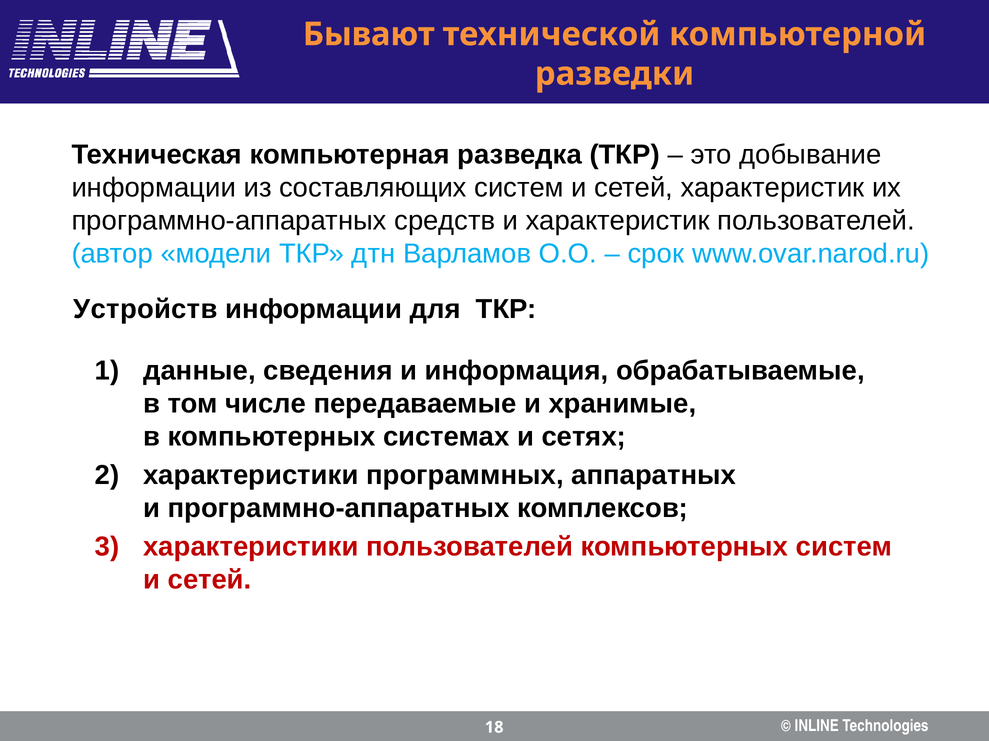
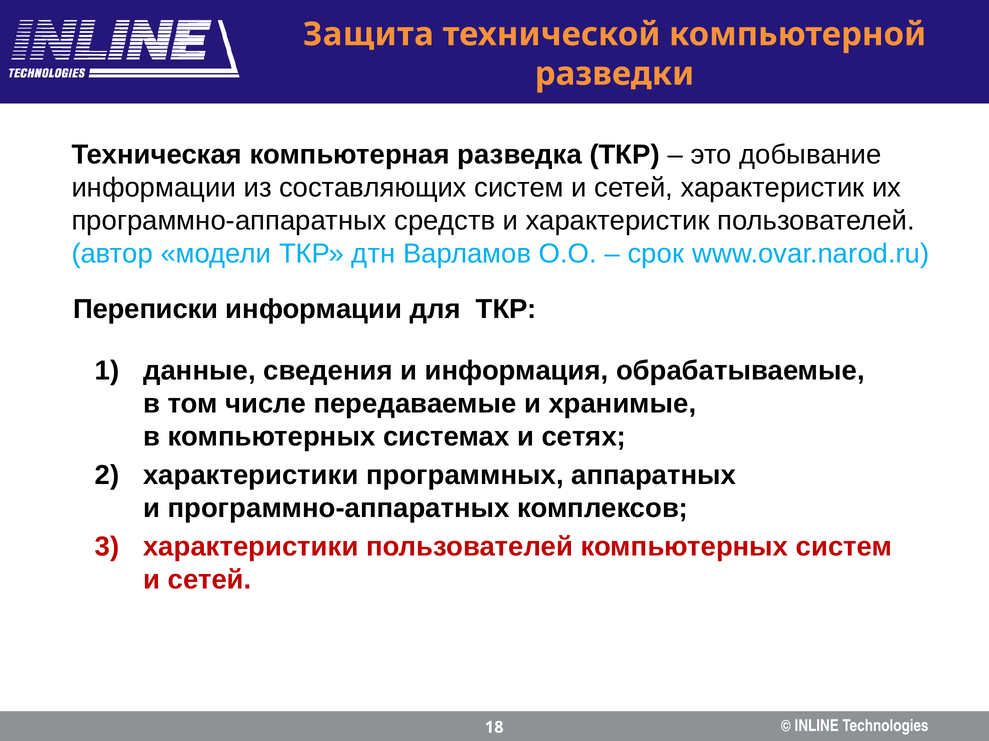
Бывают: Бывают -> Защита
Устройств: Устройств -> Переписки
